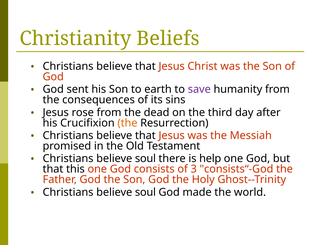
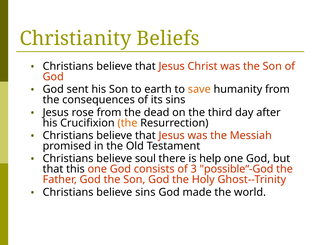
save colour: purple -> orange
consists“-God: consists“-God -> possible“-God
soul at (145, 192): soul -> sins
